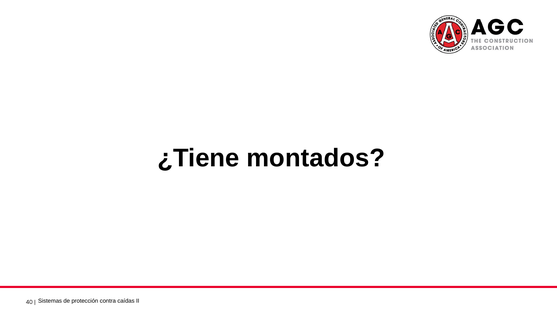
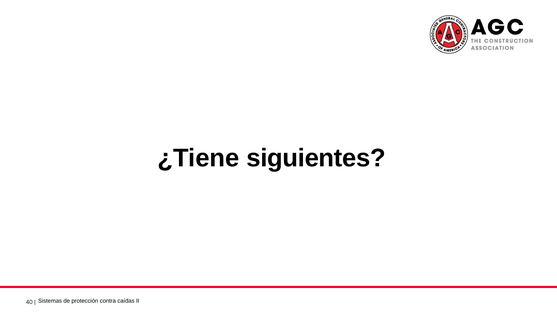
montados: montados -> siguientes
